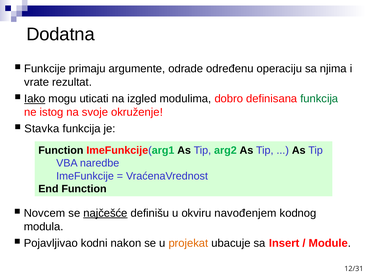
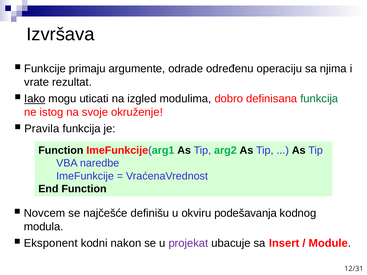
Dodatna: Dodatna -> Izvršava
Stavka: Stavka -> Pravila
najčešće underline: present -> none
navođenjem: navođenjem -> podešavanja
Pojavljivao: Pojavljivao -> Eksponent
projekat colour: orange -> purple
